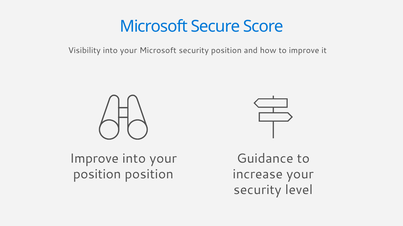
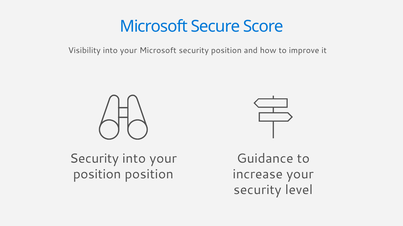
Improve at (94, 159): Improve -> Security
